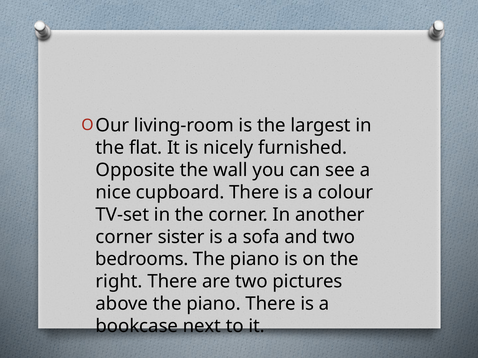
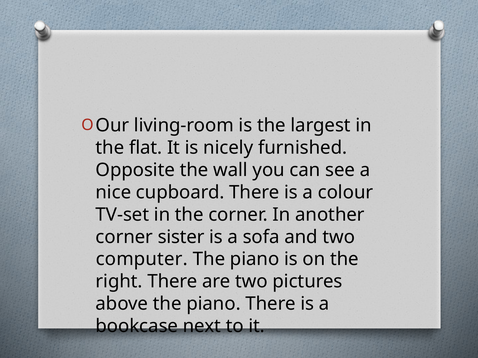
bedrooms: bedrooms -> computer
